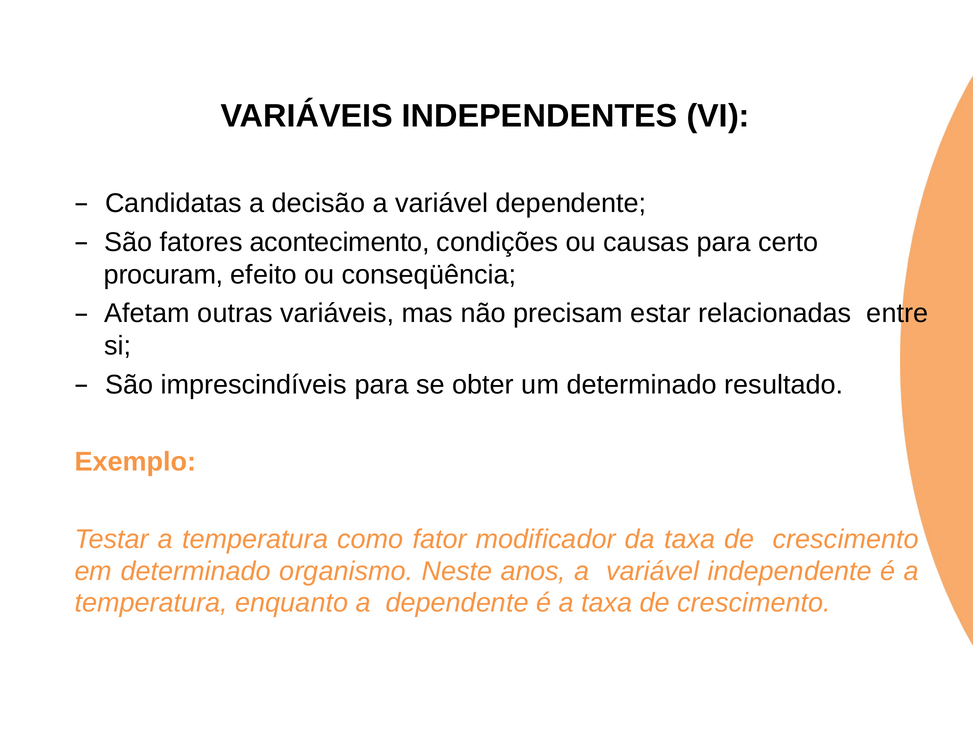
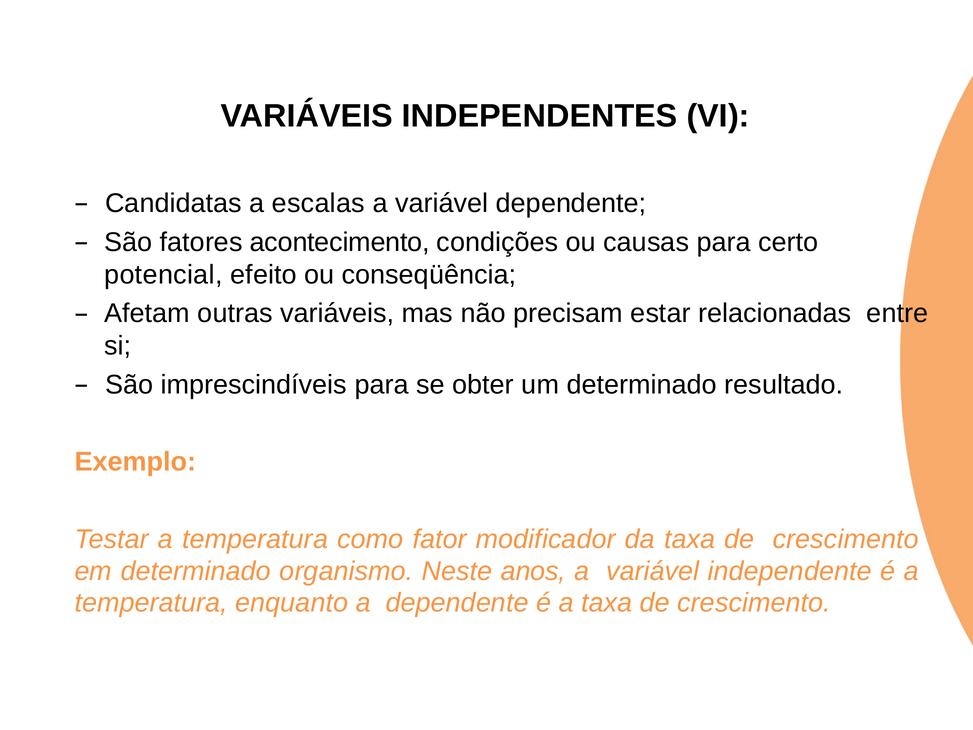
decisão: decisão -> escalas
procuram: procuram -> potencial
